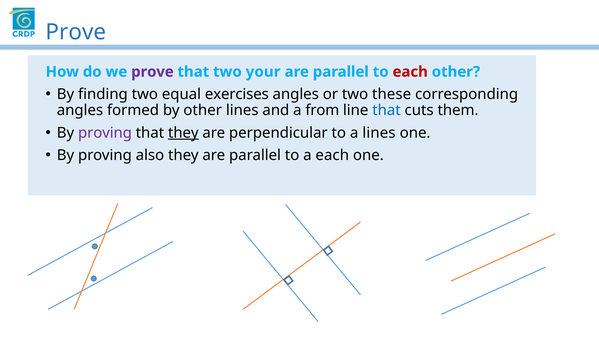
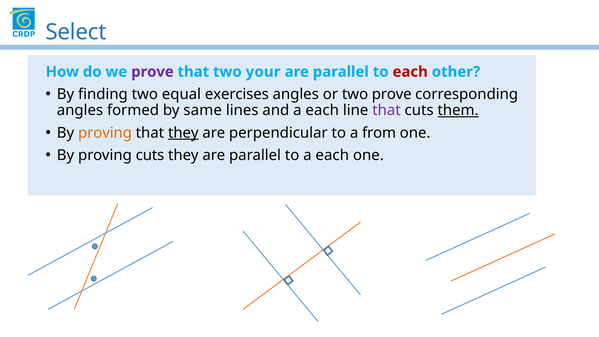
Prove at (76, 32): Prove -> Select
two these: these -> prove
by other: other -> same
and a from: from -> each
that at (386, 110) colour: blue -> purple
them underline: none -> present
proving at (105, 133) colour: purple -> orange
a lines: lines -> from
proving also: also -> cuts
